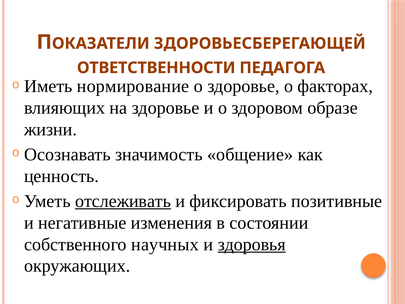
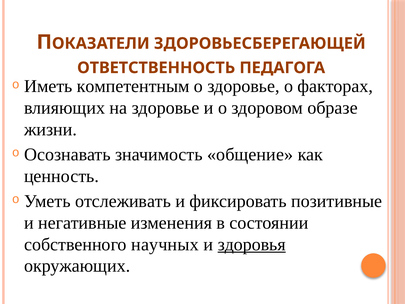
ОТВЕТСТВЕННОСТИ: ОТВЕТСТВЕННОСТИ -> ОТВЕТСТВЕННОСТЬ
нормирование: нормирование -> компетентным
отслеживать underline: present -> none
